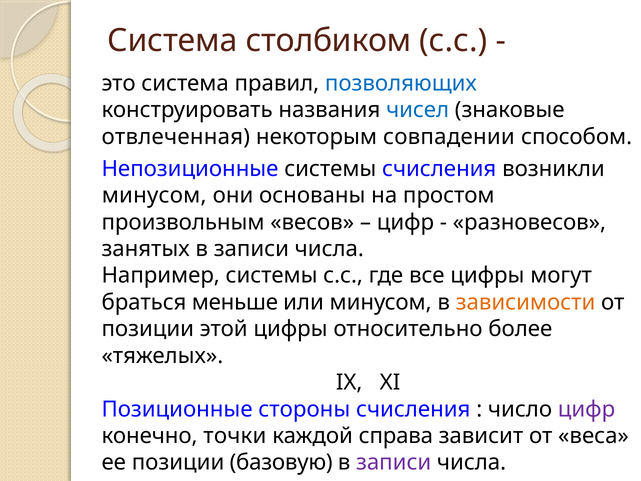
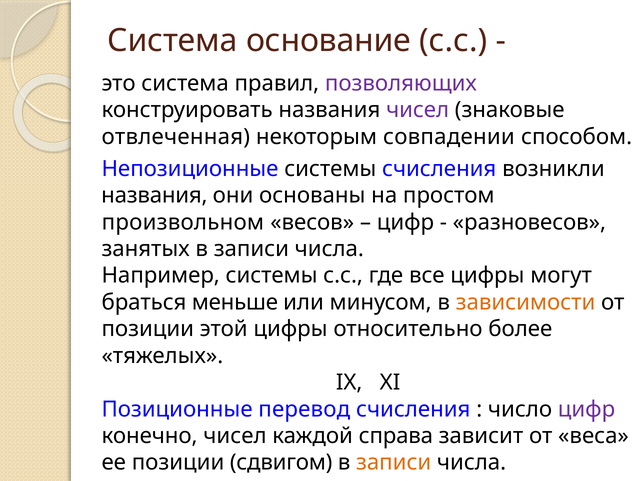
столбиком: столбиком -> основание
позволяющих colour: blue -> purple
чисел at (418, 110) colour: blue -> purple
минусом at (154, 195): минусом -> названия
произвольным: произвольным -> произвольном
стороны: стороны -> перевод
конечно точки: точки -> чисел
базовую: базовую -> сдвигом
записи at (394, 462) colour: purple -> orange
